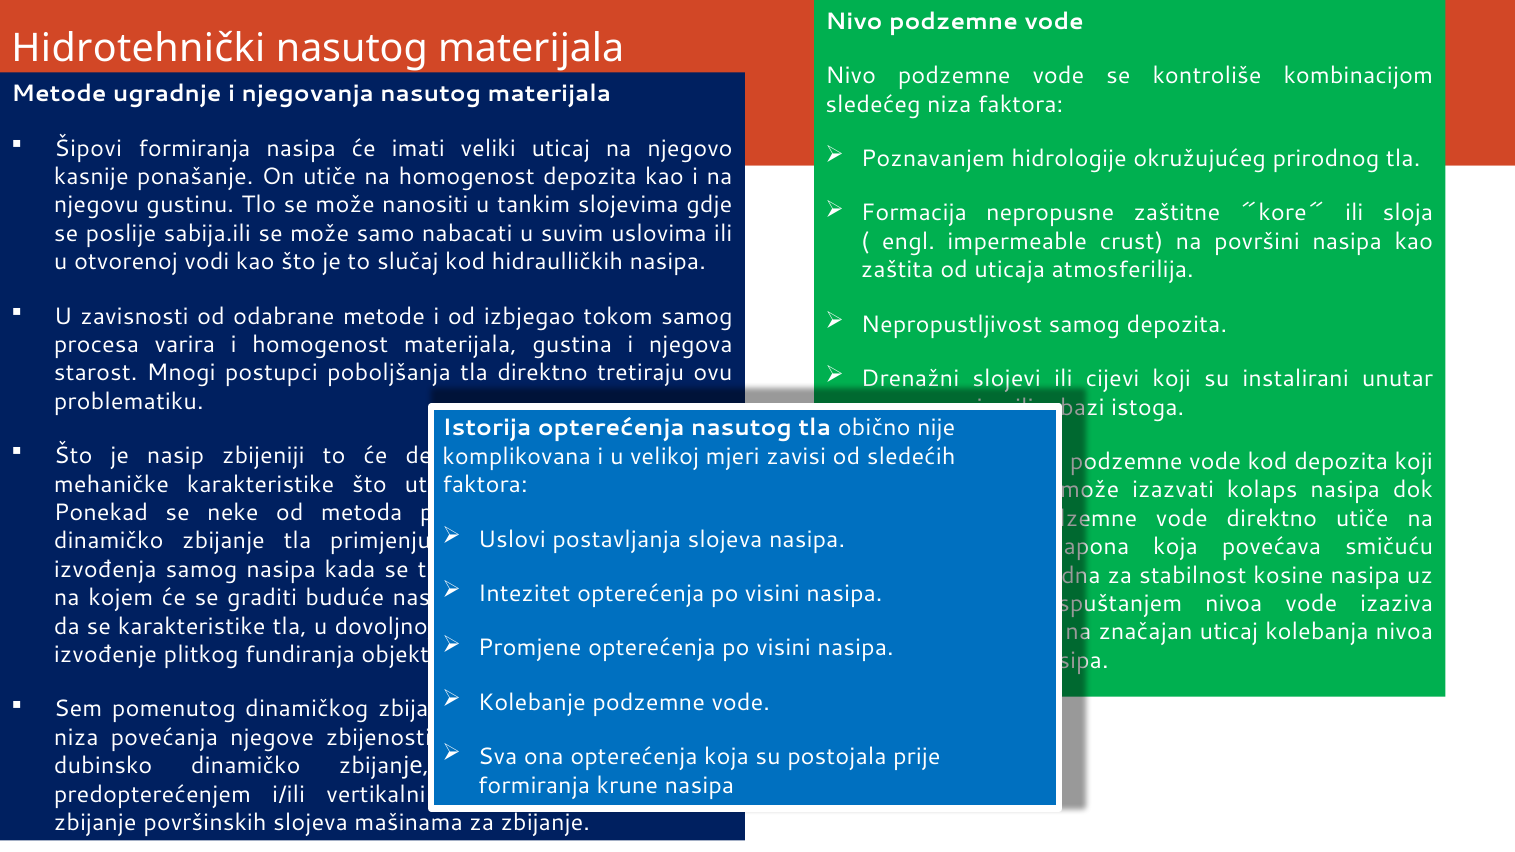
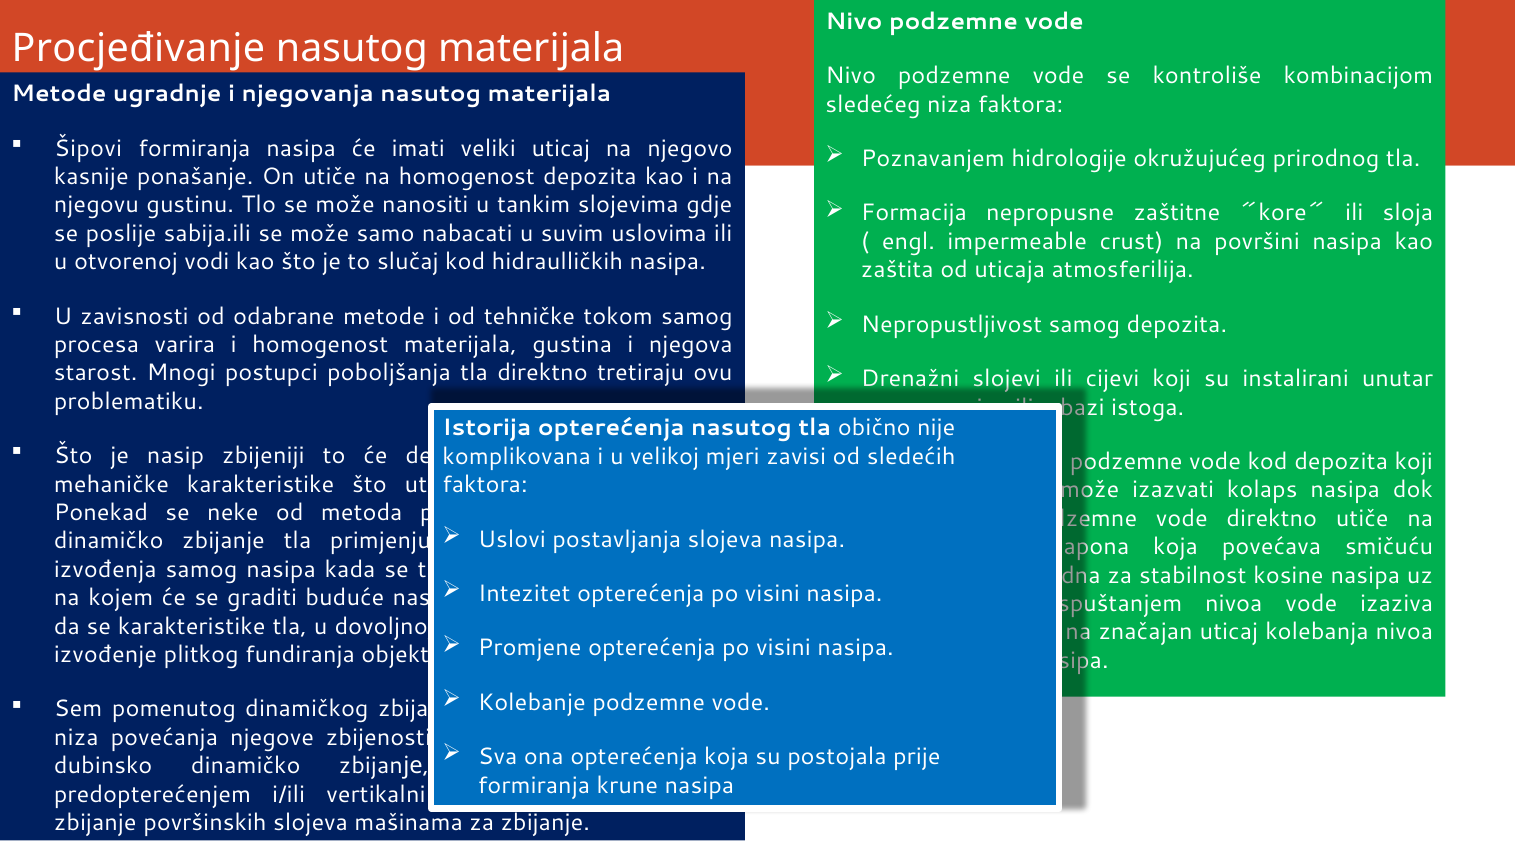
Hidrotehnički: Hidrotehnički -> Procjeđivanje
izbjegao: izbjegao -> tehničke
